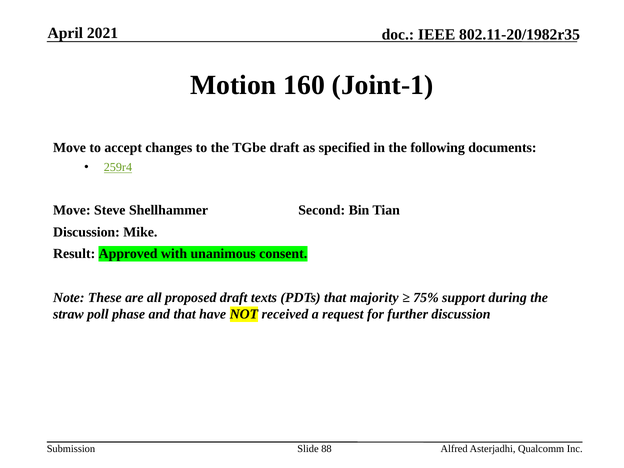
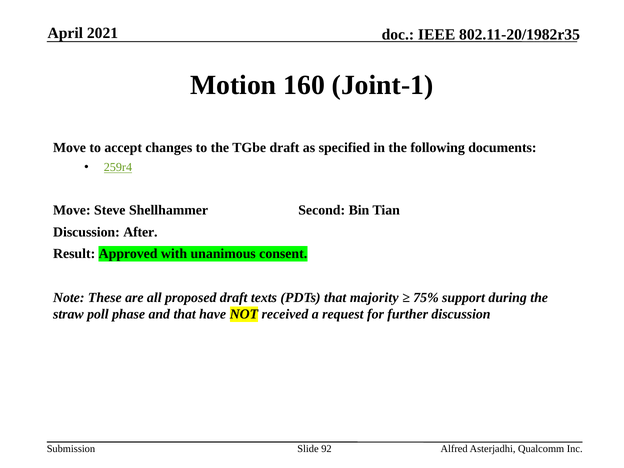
Mike: Mike -> After
88: 88 -> 92
